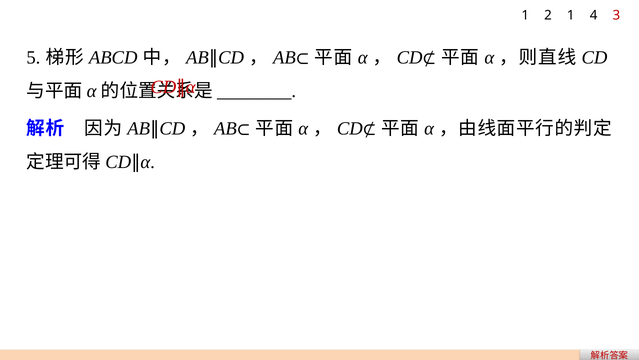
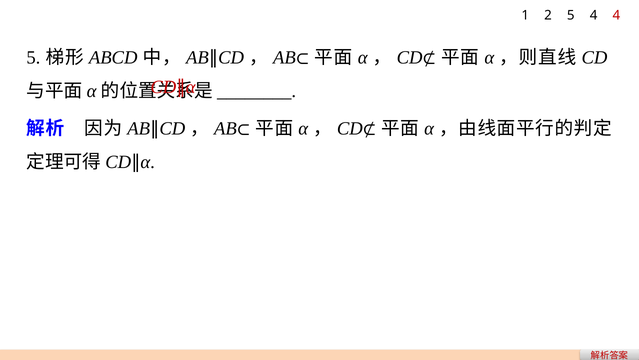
2 1: 1 -> 5
4 3: 3 -> 4
